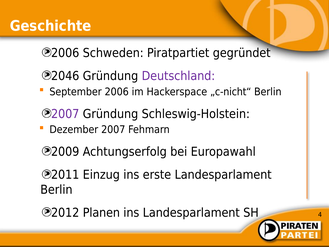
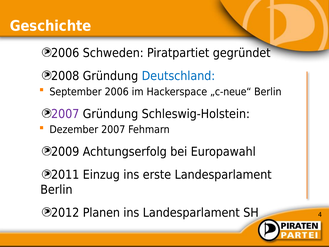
2046: 2046 -> 2008
Deutschland colour: purple -> blue
„c-nicht“: „c-nicht“ -> „c-neue“
